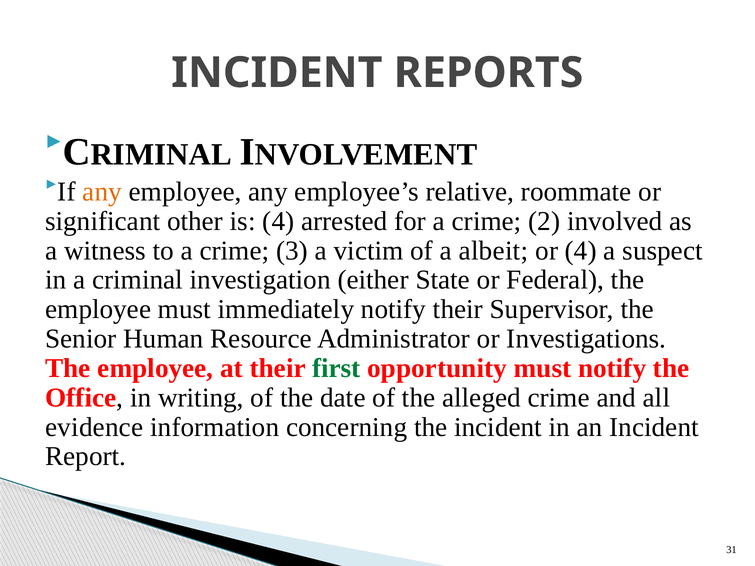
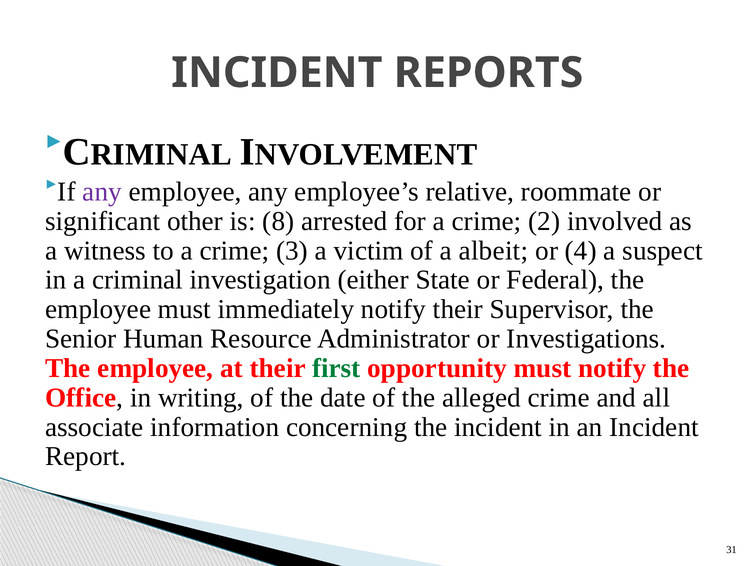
any at (102, 192) colour: orange -> purple
is 4: 4 -> 8
evidence: evidence -> associate
